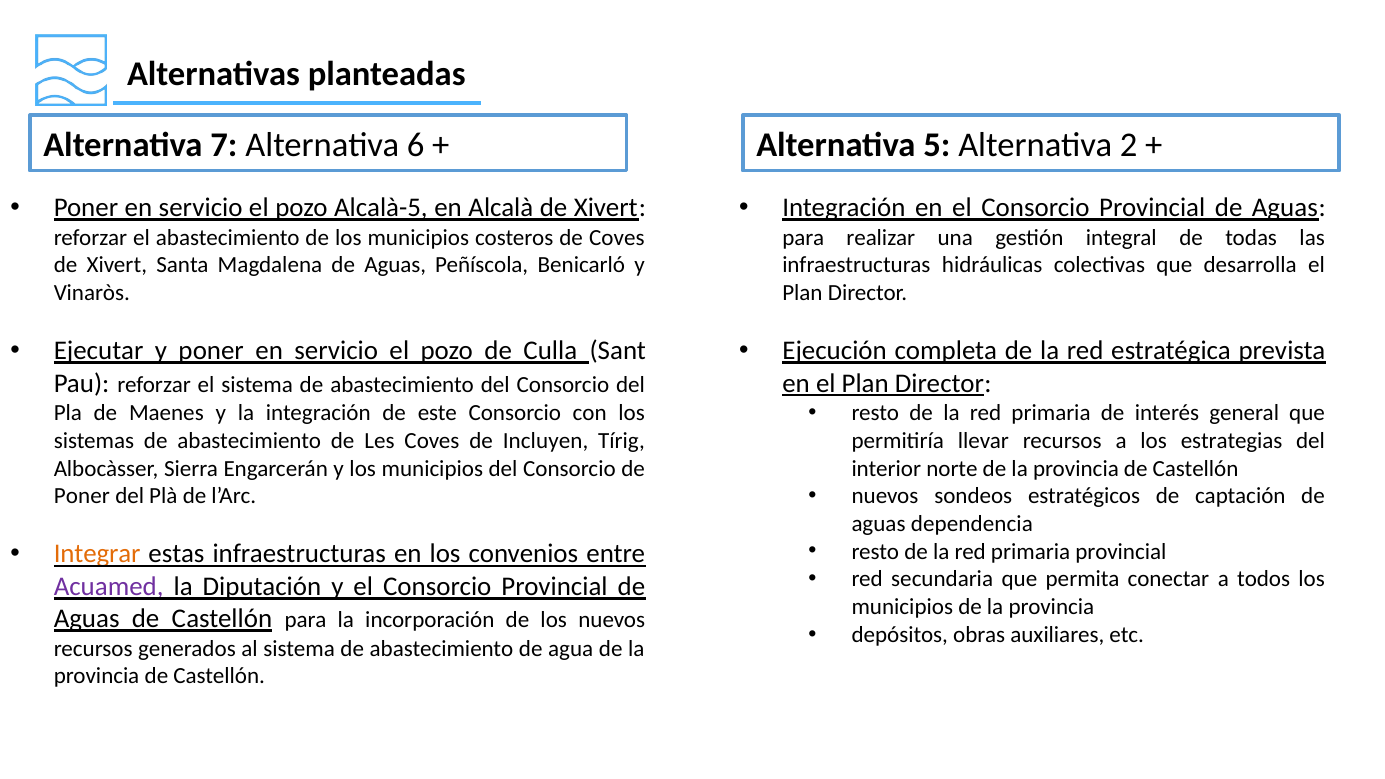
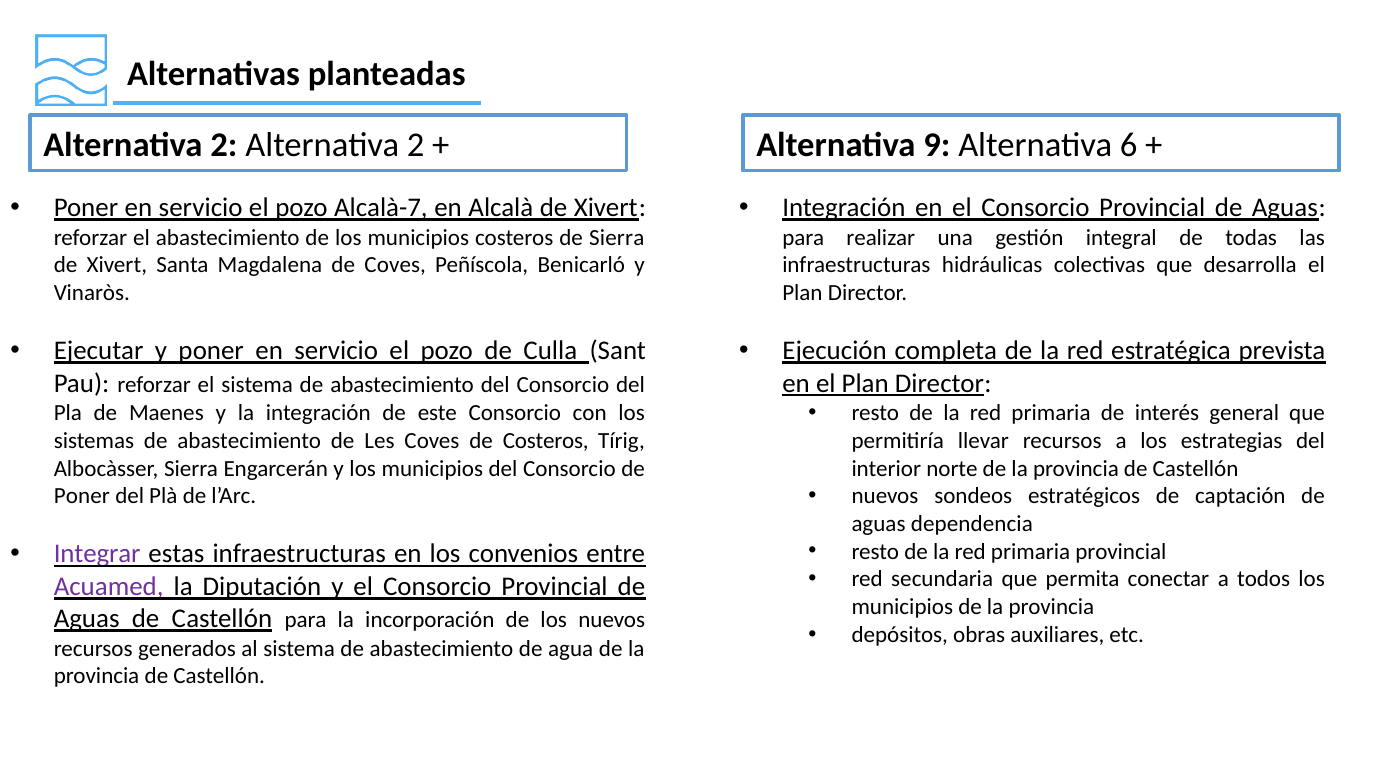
7 at (224, 145): 7 -> 2
6 at (416, 145): 6 -> 2
5: 5 -> 9
2: 2 -> 6
Alcalà-5: Alcalà-5 -> Alcalà-7
de Coves: Coves -> Sierra
Magdalena de Aguas: Aguas -> Coves
de Incluyen: Incluyen -> Costeros
Integrar colour: orange -> purple
